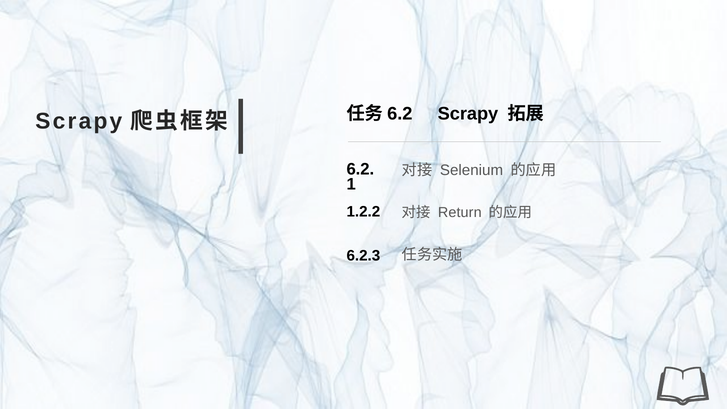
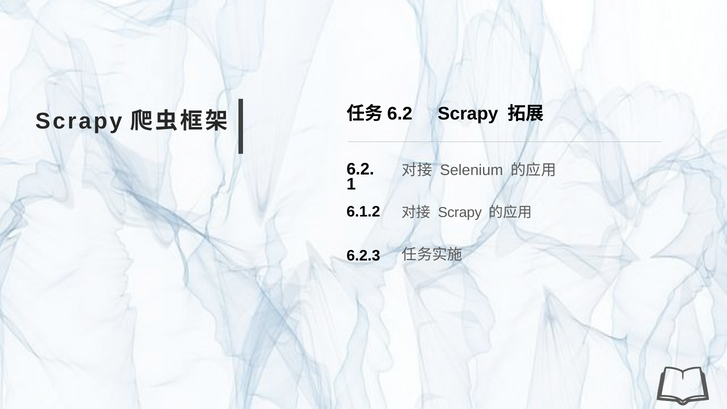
1.2.2: 1.2.2 -> 6.1.2
Return at (460, 213): Return -> Scrapy
